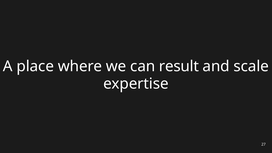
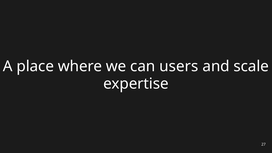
result: result -> users
